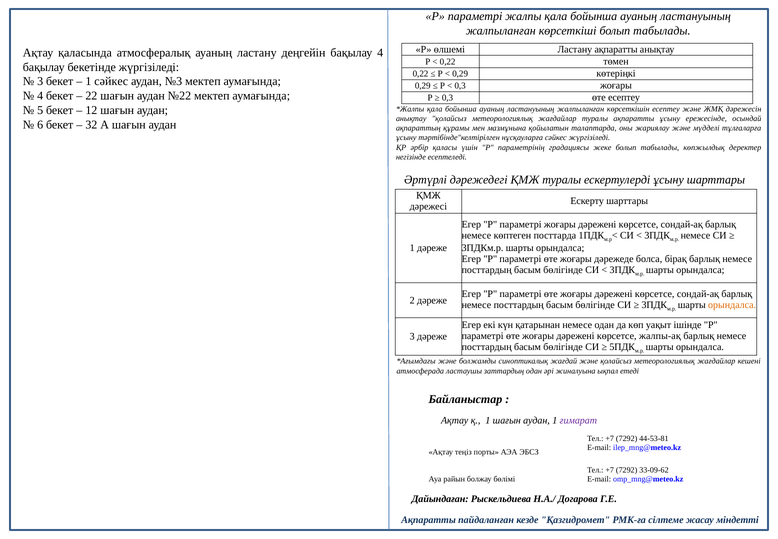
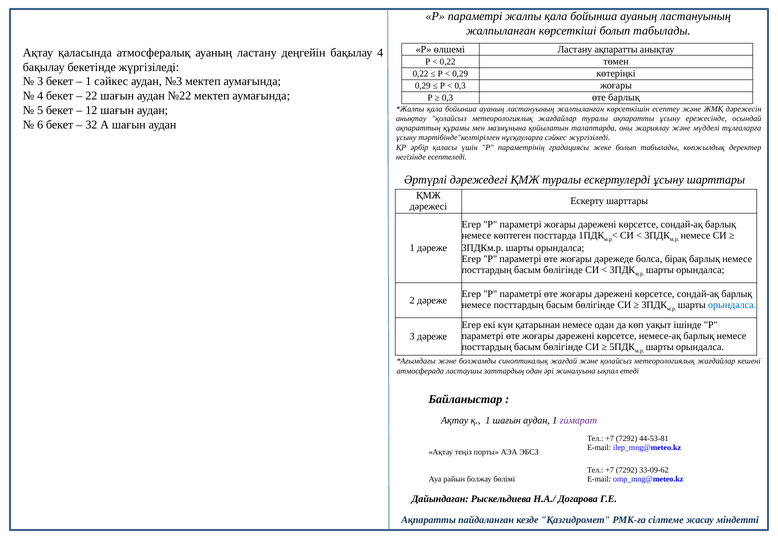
өте есептеу: есептеу -> барлық
орындалса at (732, 305) colour: orange -> blue
жалпы-ақ: жалпы-ақ -> немесе-ақ
